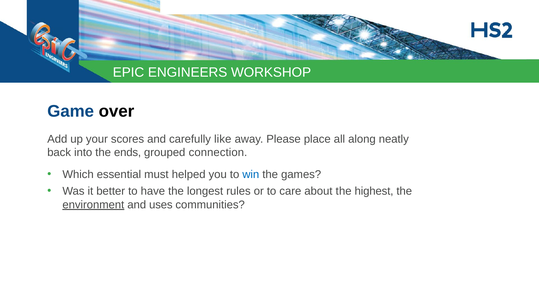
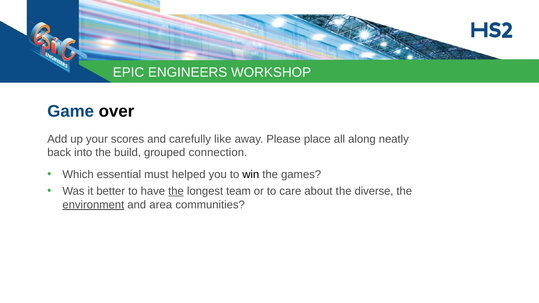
ends: ends -> build
win colour: blue -> black
the at (176, 191) underline: none -> present
rules: rules -> team
highest: highest -> diverse
uses: uses -> area
